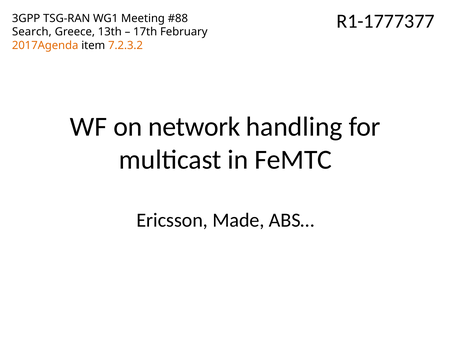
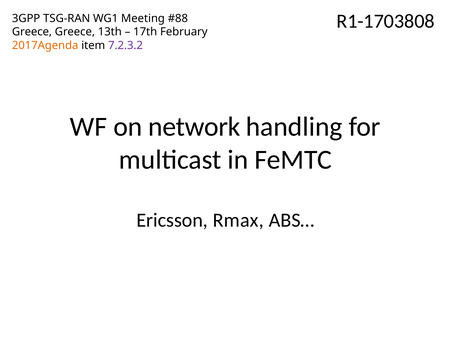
R1-1777377: R1-1777377 -> R1-1703808
Search at (32, 32): Search -> Greece
7.2.3.2 colour: orange -> purple
Made: Made -> Rmax
